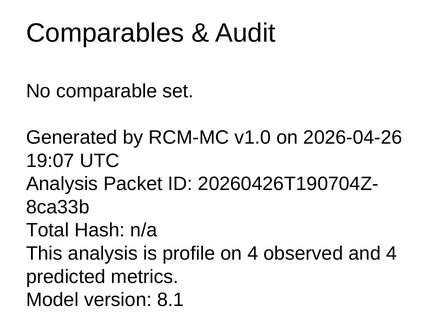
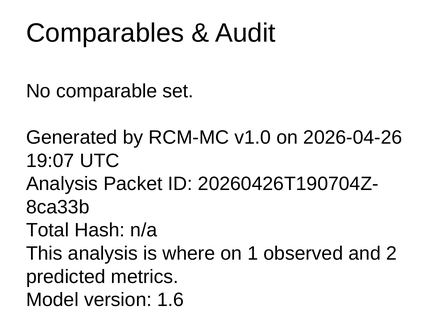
profile: profile -> where
on 4: 4 -> 1
and 4: 4 -> 2
8.1: 8.1 -> 1.6
